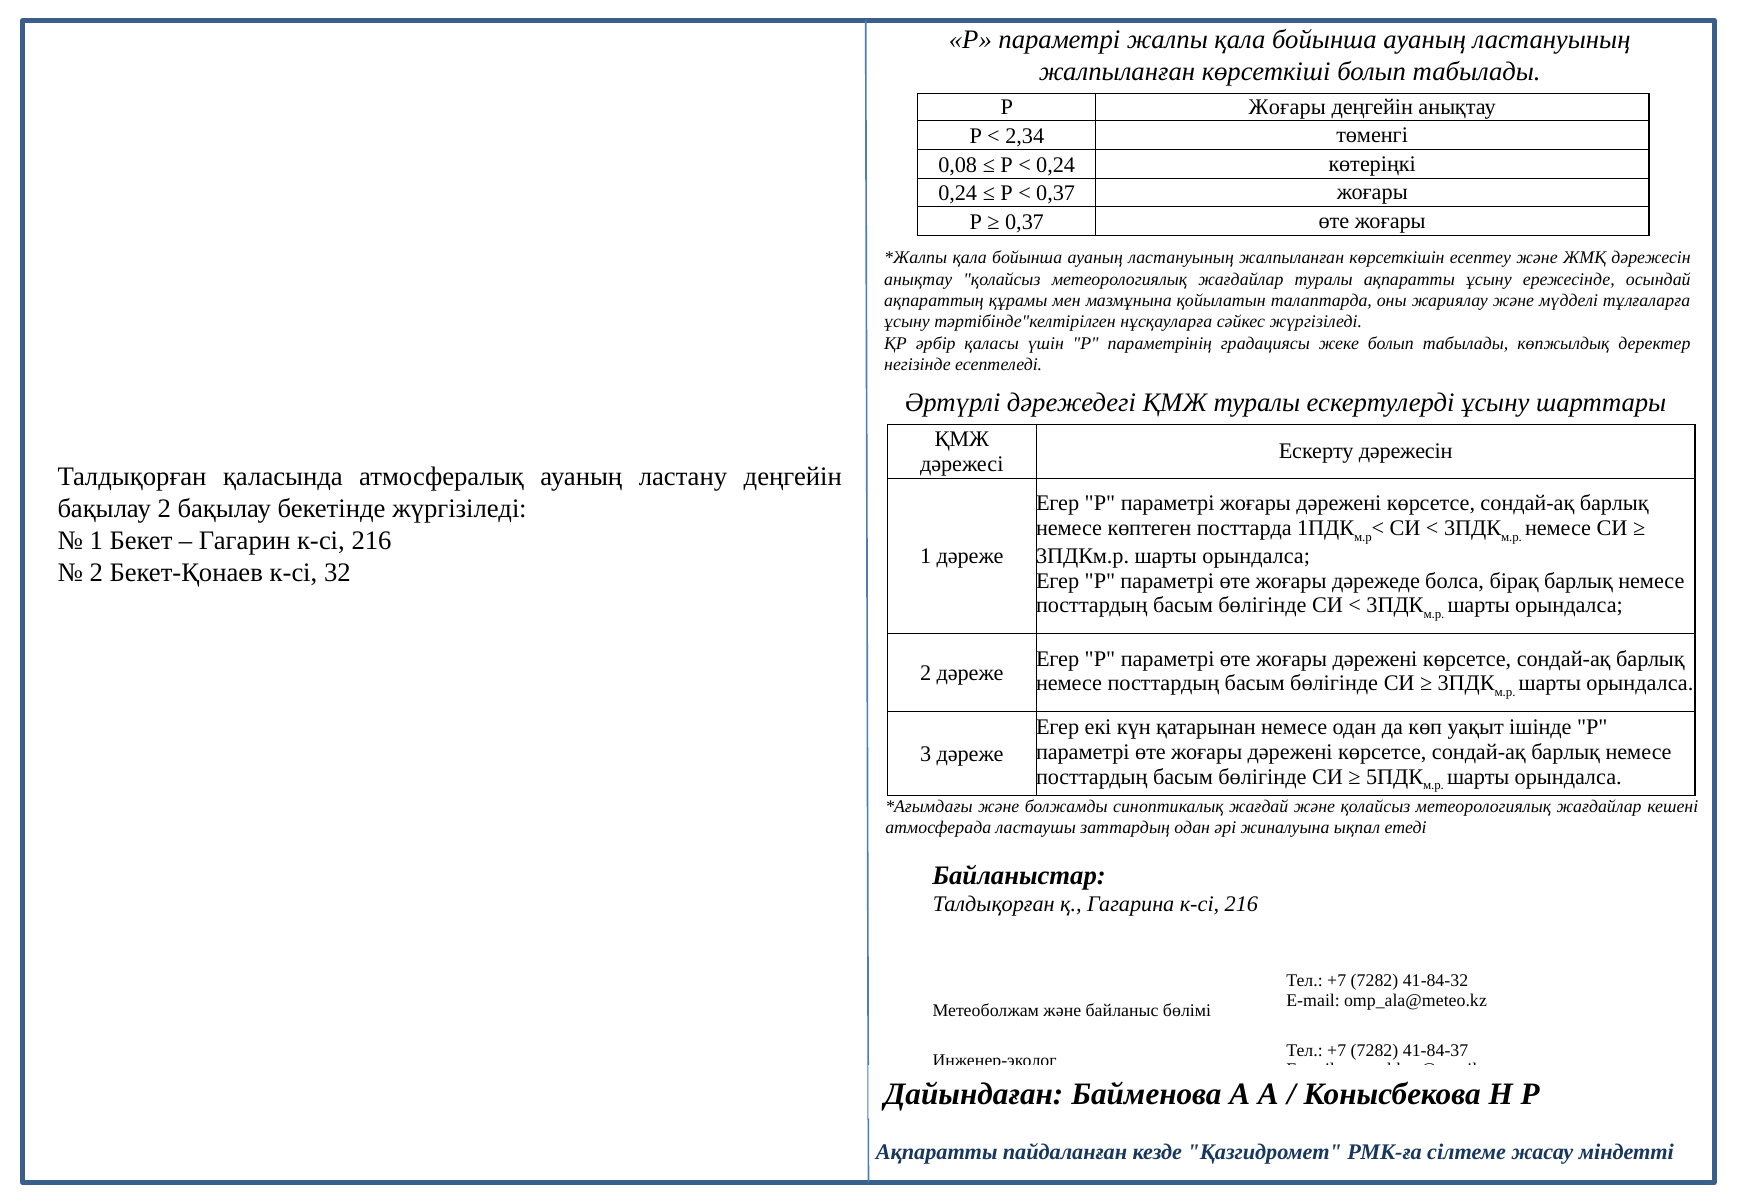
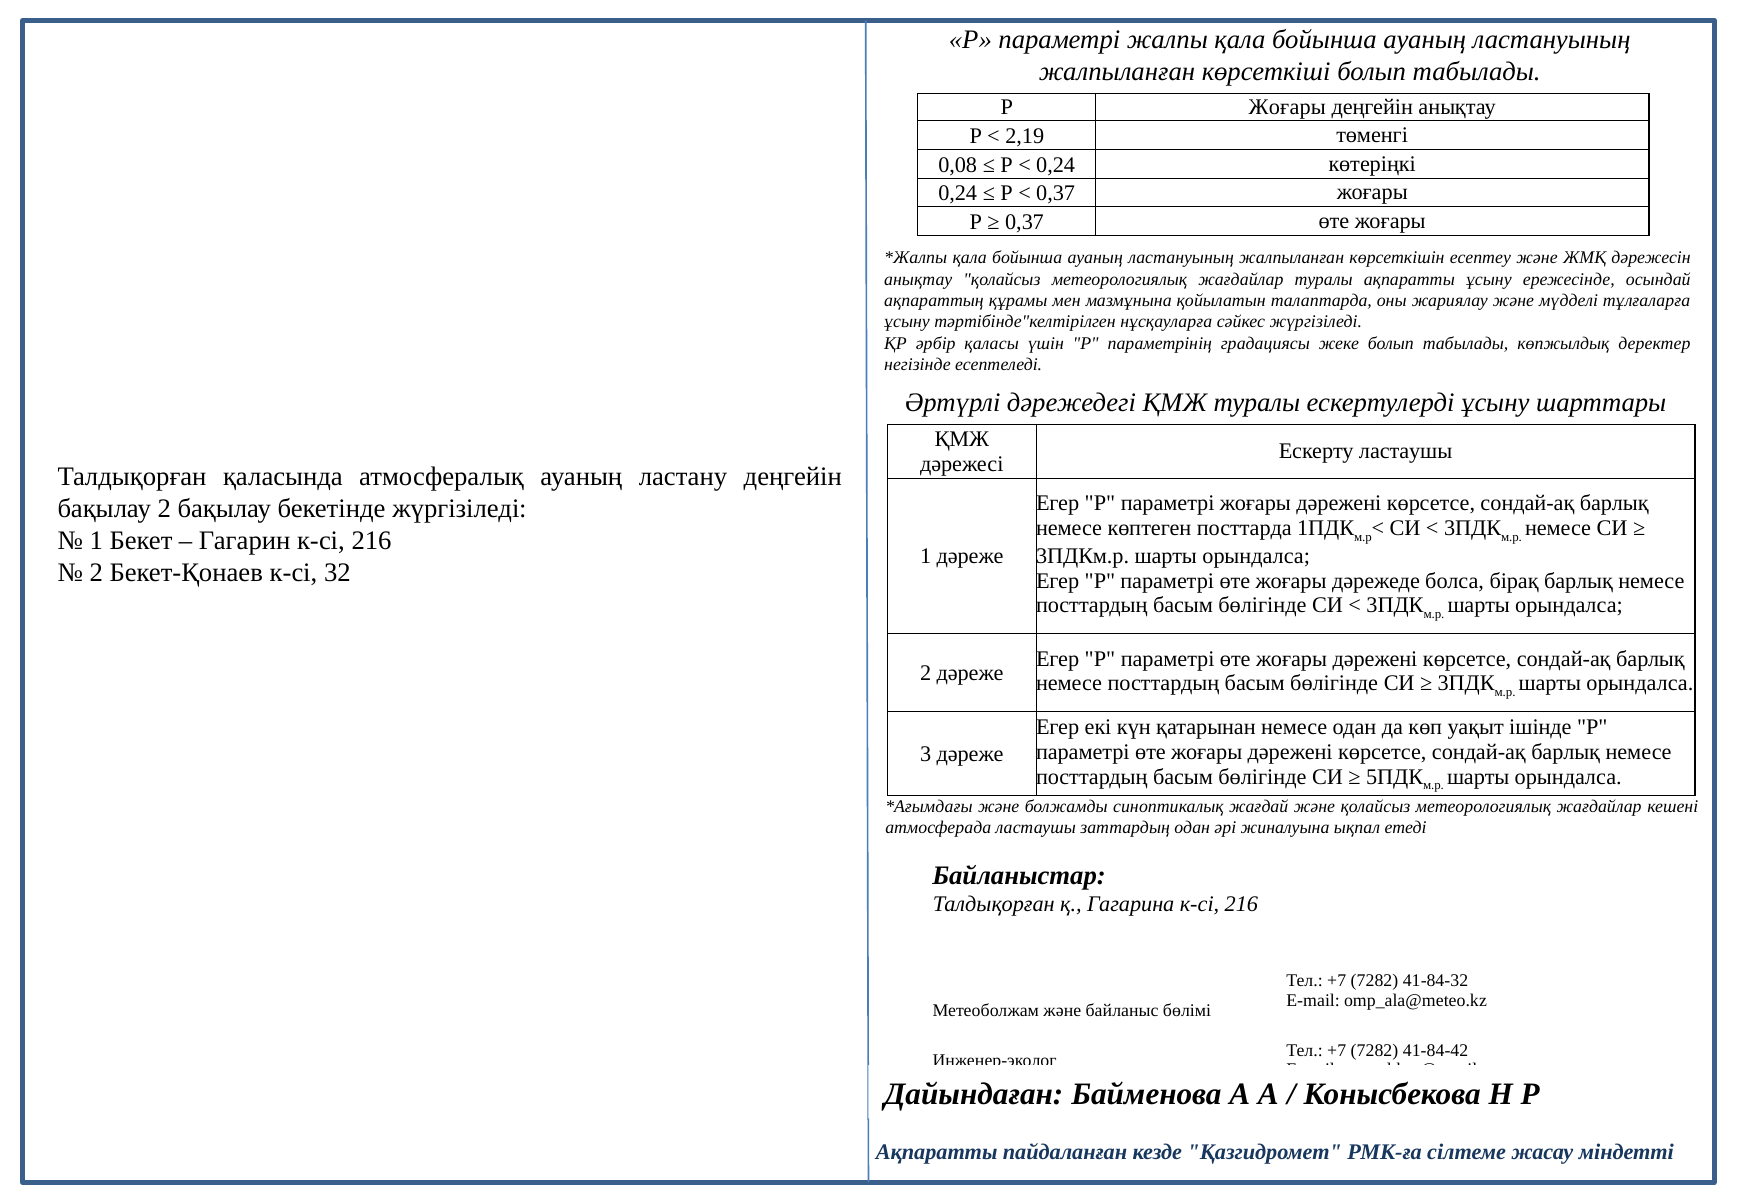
2,34: 2,34 -> 2,19
Ескерту дәрежесін: дәрежесін -> ластаушы
41-84-37: 41-84-37 -> 41-84-42
